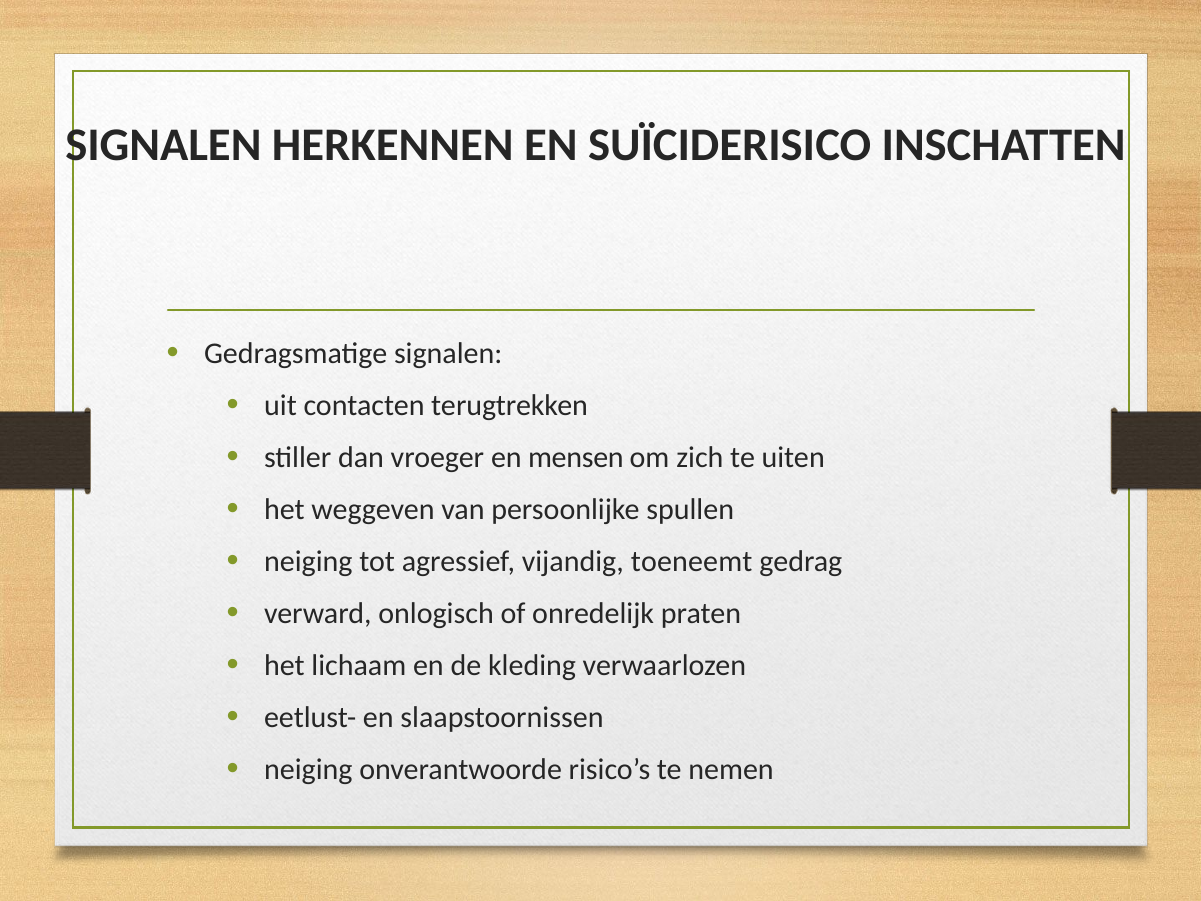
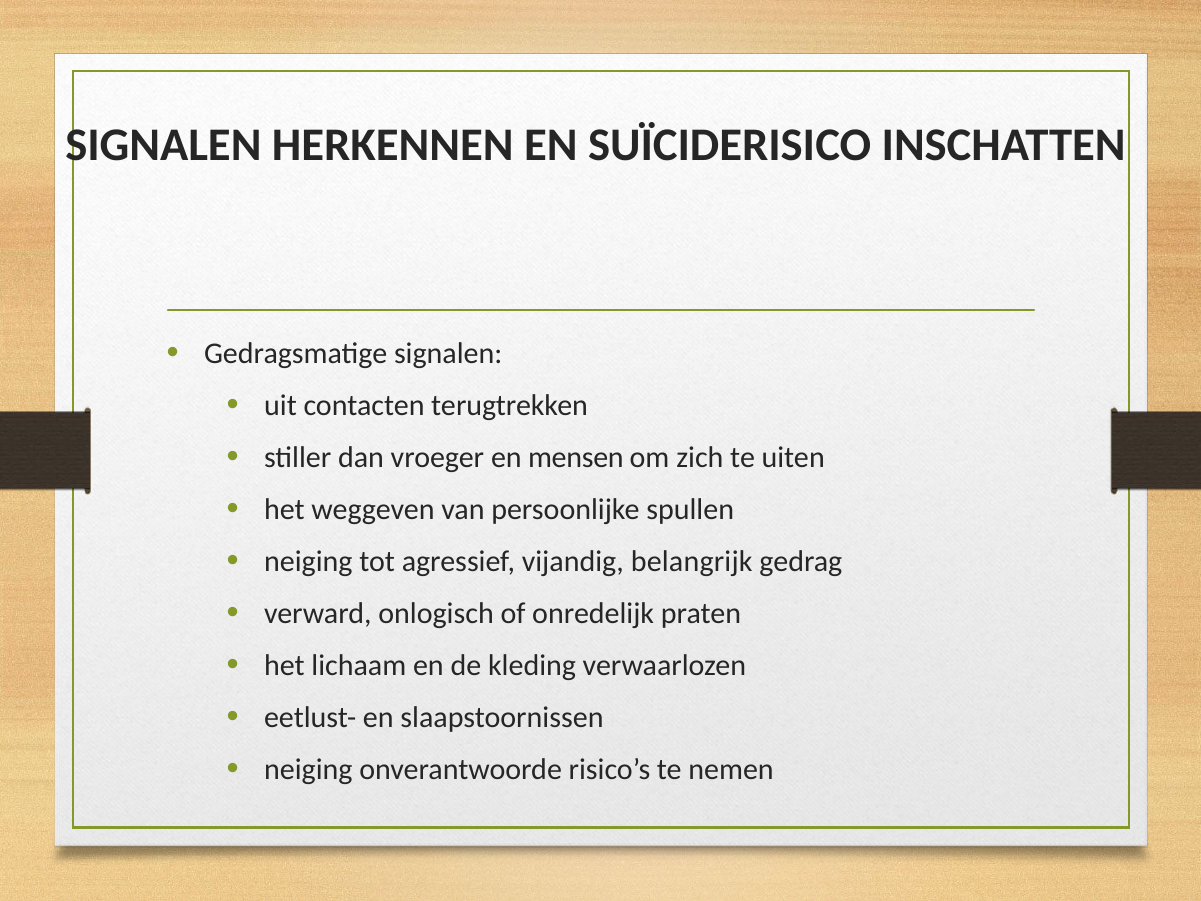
toeneemt: toeneemt -> belangrijk
